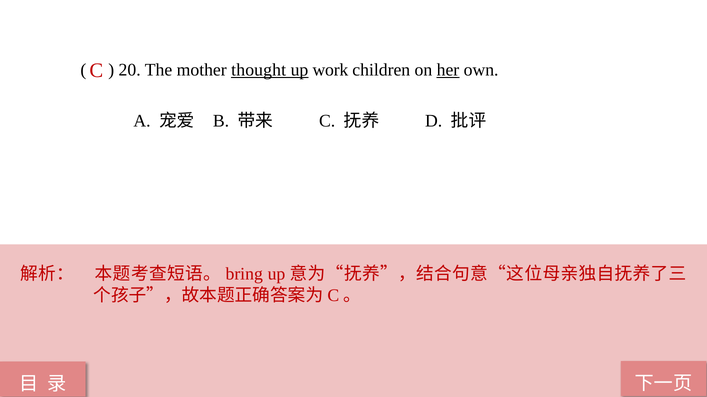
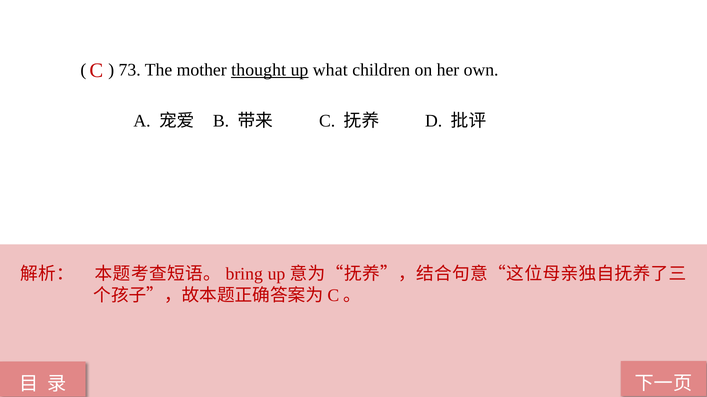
20: 20 -> 73
work: work -> what
her underline: present -> none
